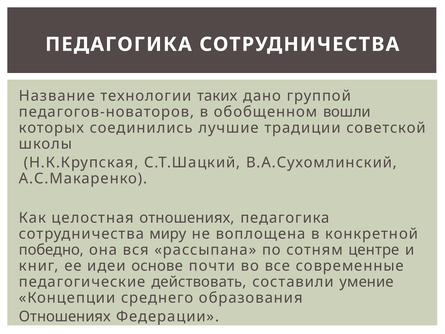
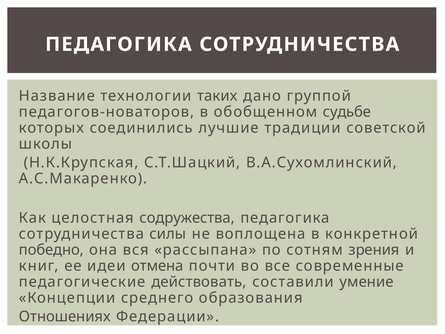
вошли: вошли -> судьбе
целостная отношениях: отношениях -> содружества
миру: миру -> силы
центре: центре -> зрения
основе: основе -> отмена
